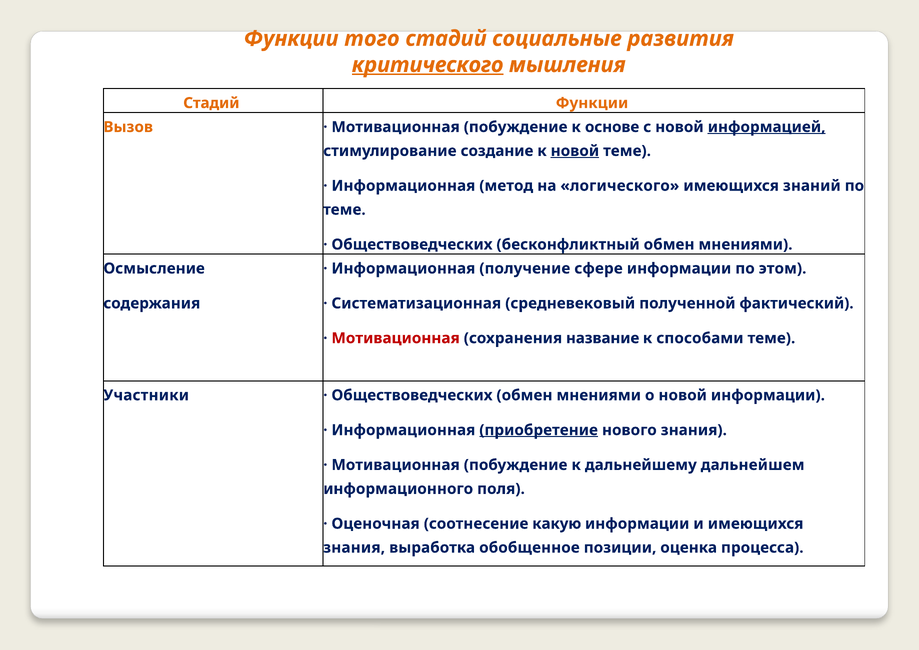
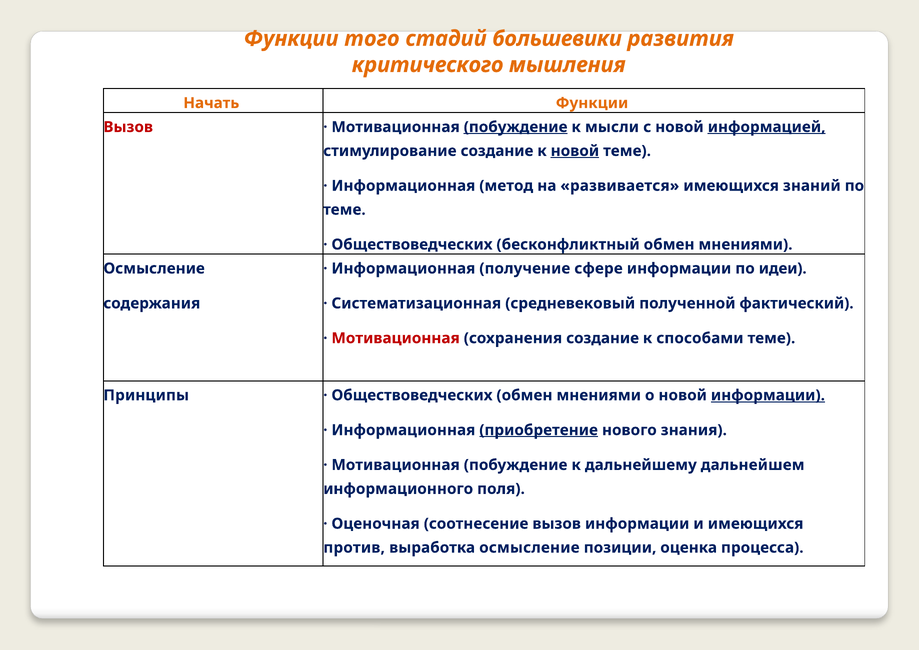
социальные: социальные -> большевики
критического underline: present -> none
Стадий at (211, 103): Стадий -> Начать
Вызов at (128, 127) colour: orange -> red
побуждение at (516, 127) underline: none -> present
основе: основе -> мысли
логического: логического -> развивается
этом: этом -> идеи
сохранения название: название -> создание
Участники: Участники -> Принципы
информации at (768, 395) underline: none -> present
соотнесение какую: какую -> вызов
знания at (354, 548): знания -> против
выработка обобщенное: обобщенное -> осмысление
